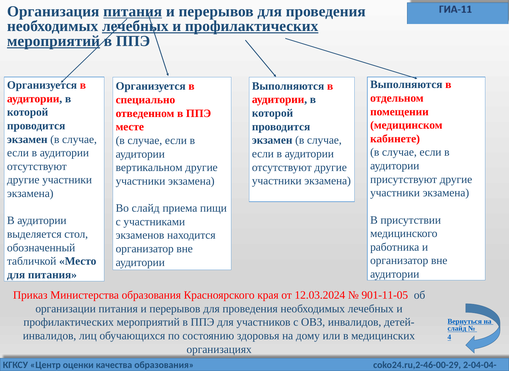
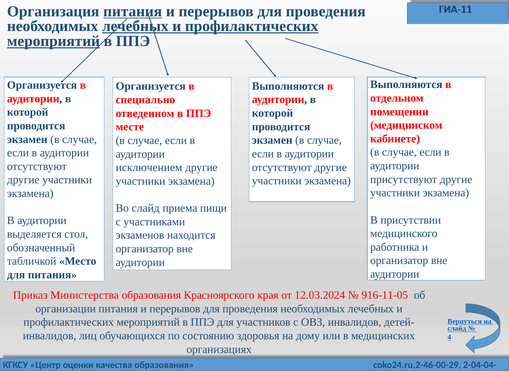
вертикальном: вертикальном -> исключением
901-11-05: 901-11-05 -> 916-11-05
